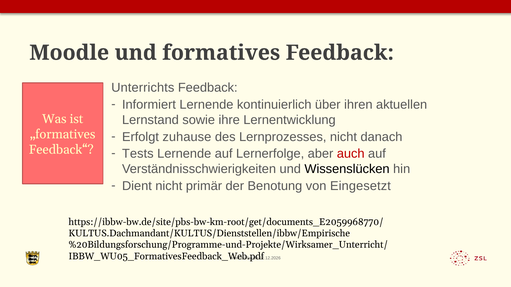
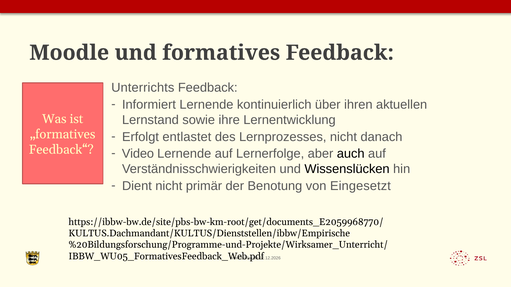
zuhause: zuhause -> entlastet
Tests: Tests -> Video
auch colour: red -> black
